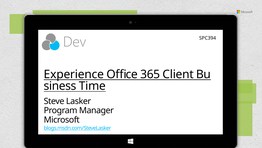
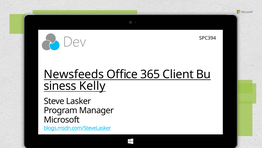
Experience: Experience -> Newsfeeds
Time: Time -> Kelly
